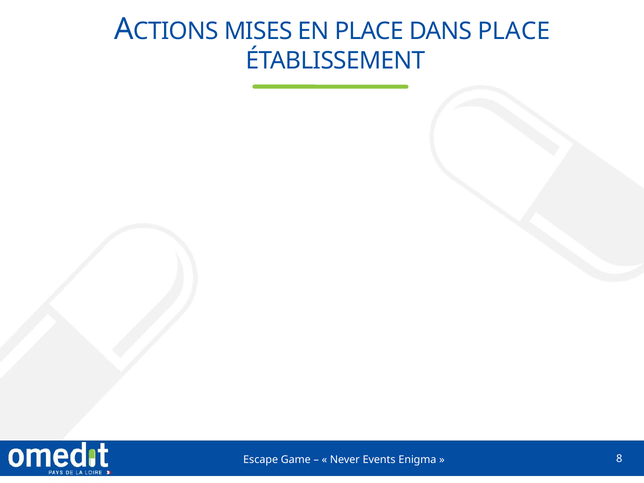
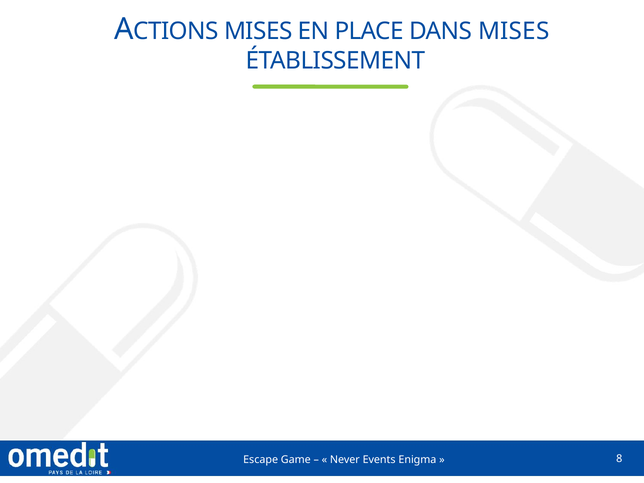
DANS PLACE: PLACE -> MISES
